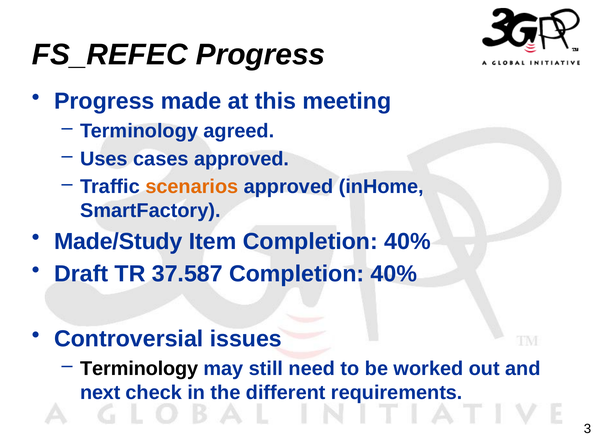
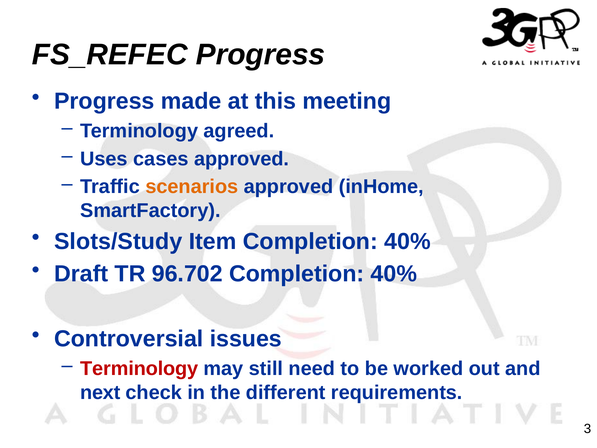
Made/Study: Made/Study -> Slots/Study
37.587: 37.587 -> 96.702
Terminology at (139, 368) colour: black -> red
